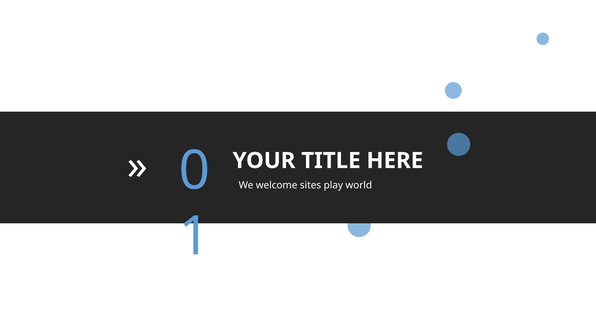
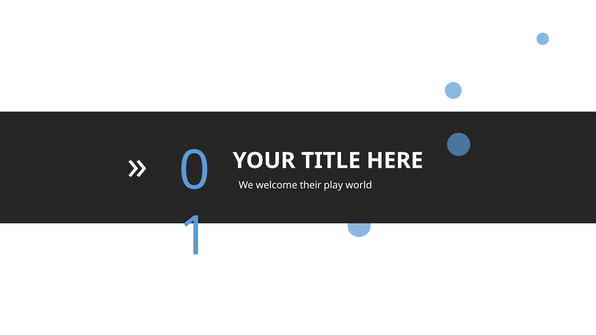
sites: sites -> their
